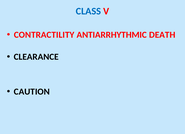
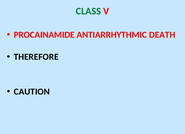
CLASS colour: blue -> green
CONTRACTILITY: CONTRACTILITY -> PROCAINAMIDE
CLEARANCE: CLEARANCE -> THEREFORE
